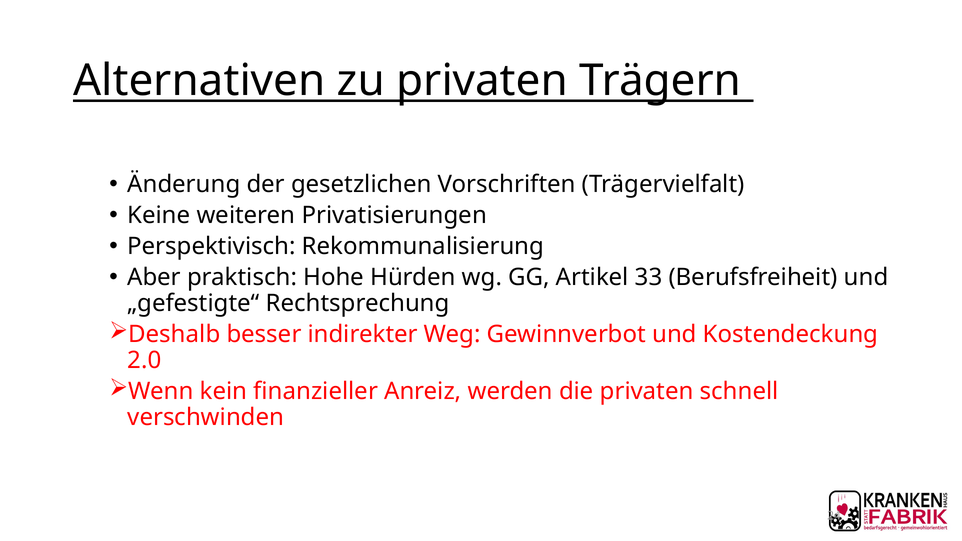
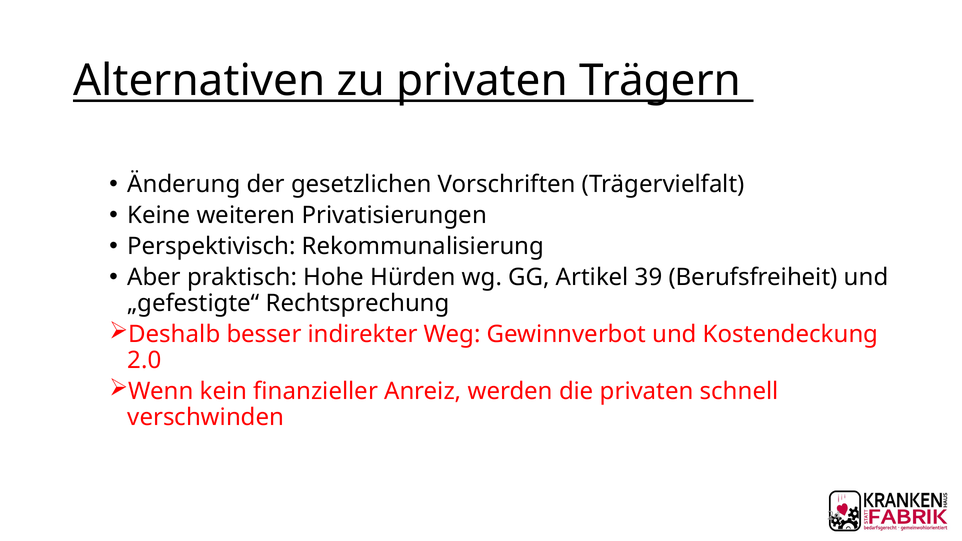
33: 33 -> 39
